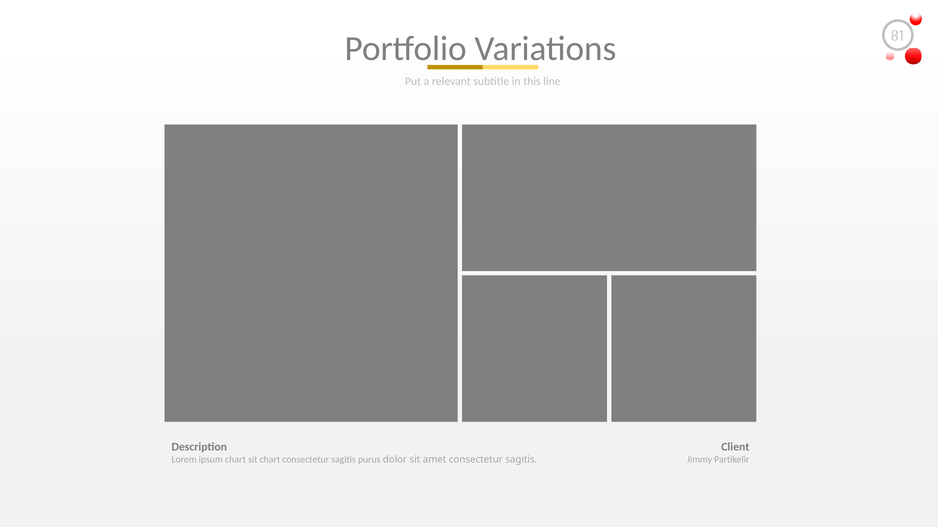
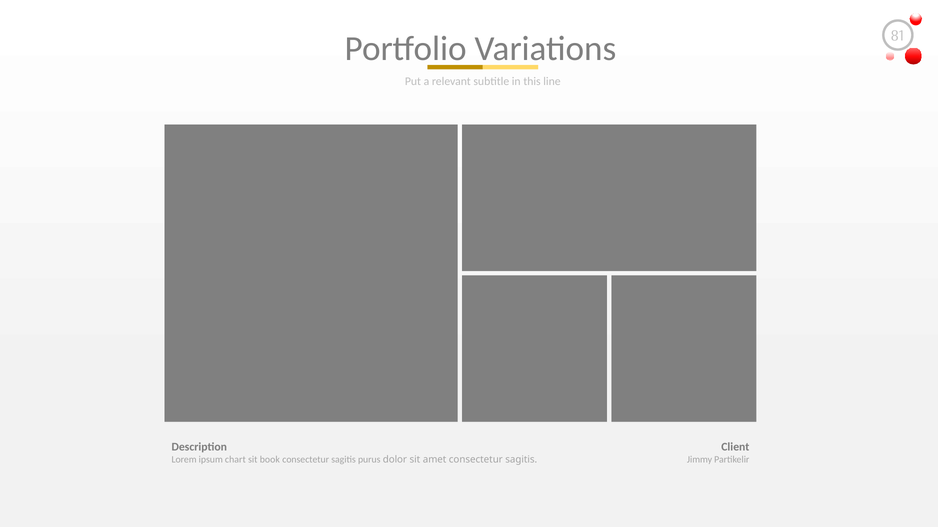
sit chart: chart -> book
